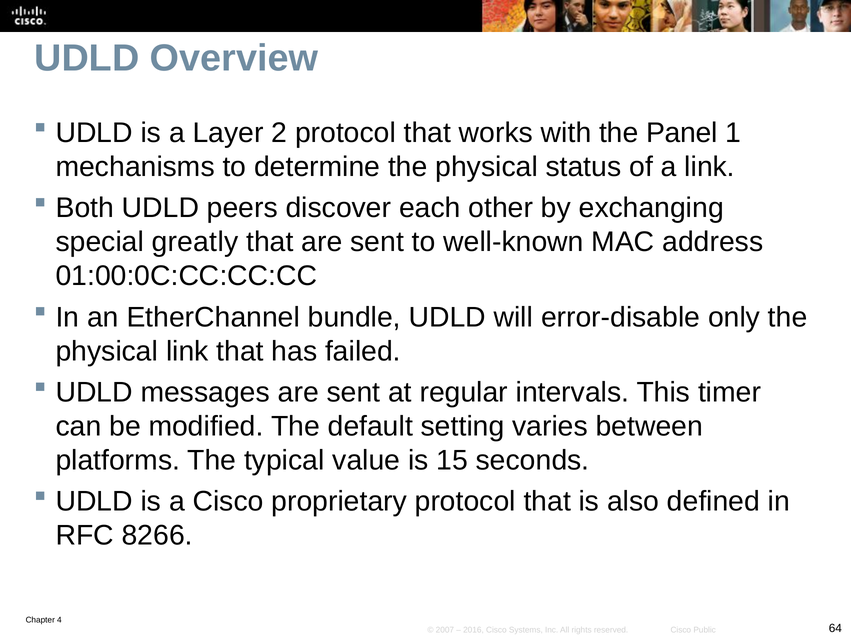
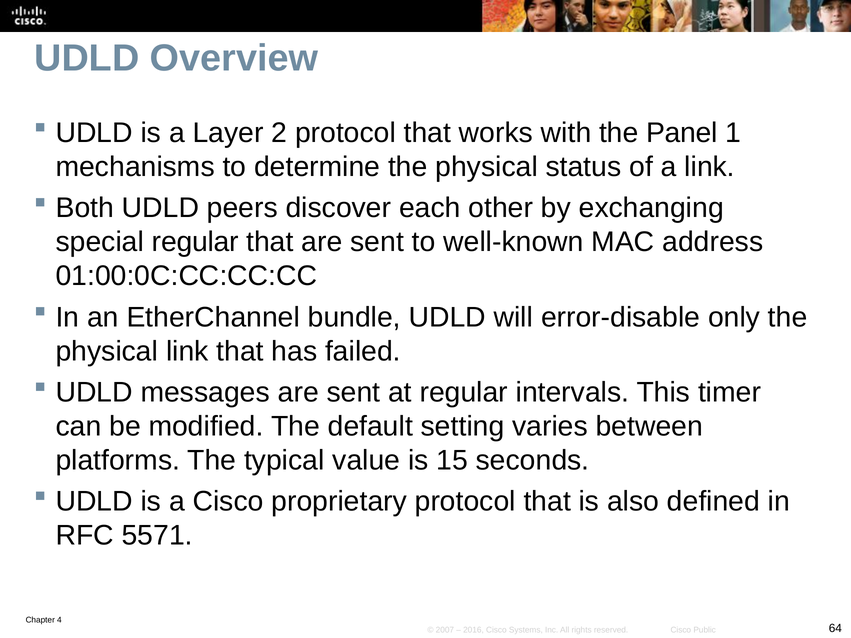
special greatly: greatly -> regular
8266: 8266 -> 5571
